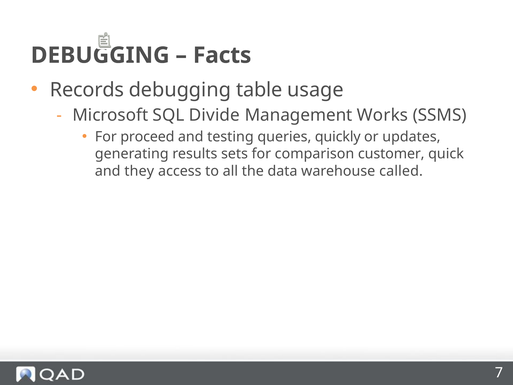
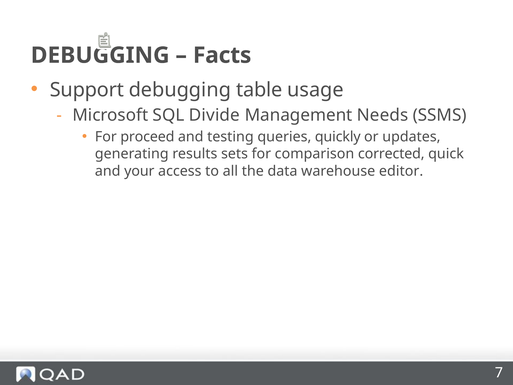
Records: Records -> Support
Works: Works -> Needs
customer: customer -> corrected
they: they -> your
called: called -> editor
